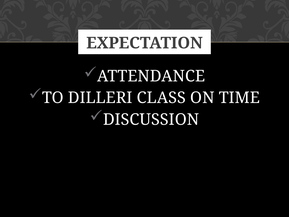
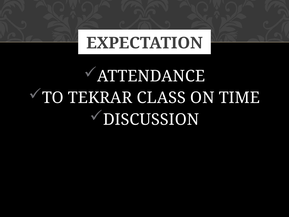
DILLERI: DILLERI -> TEKRAR
